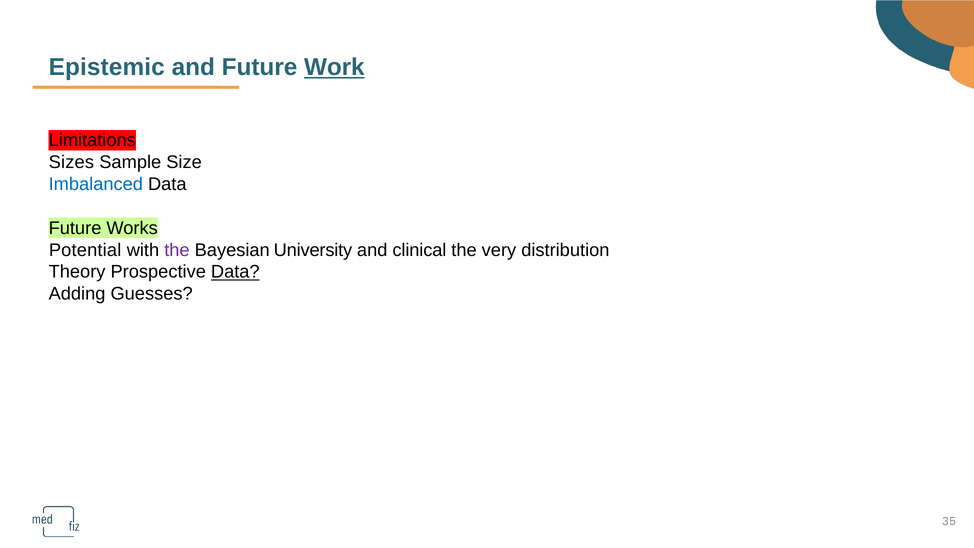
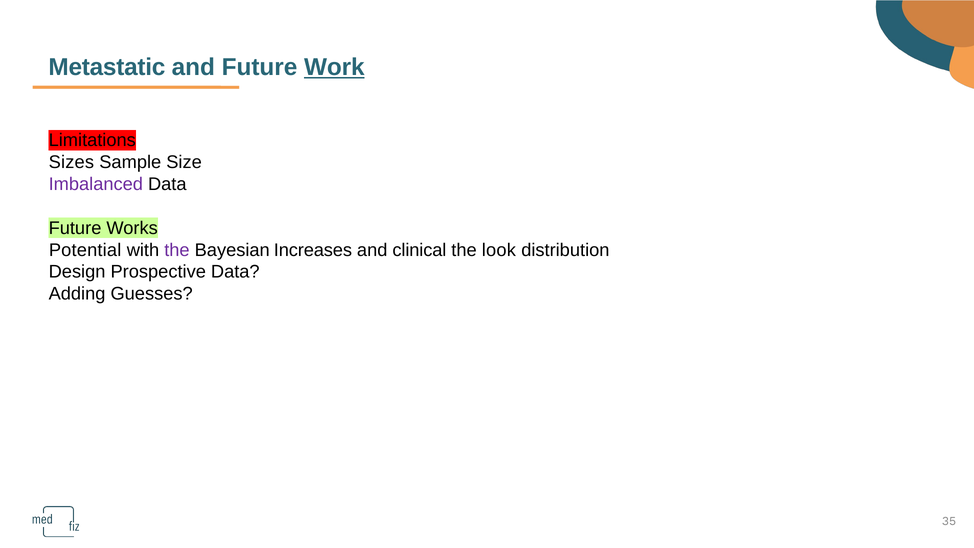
Epistemic: Epistemic -> Metastatic
Imbalanced colour: blue -> purple
University: University -> Increases
very: very -> look
Theory: Theory -> Design
Data at (235, 272) underline: present -> none
